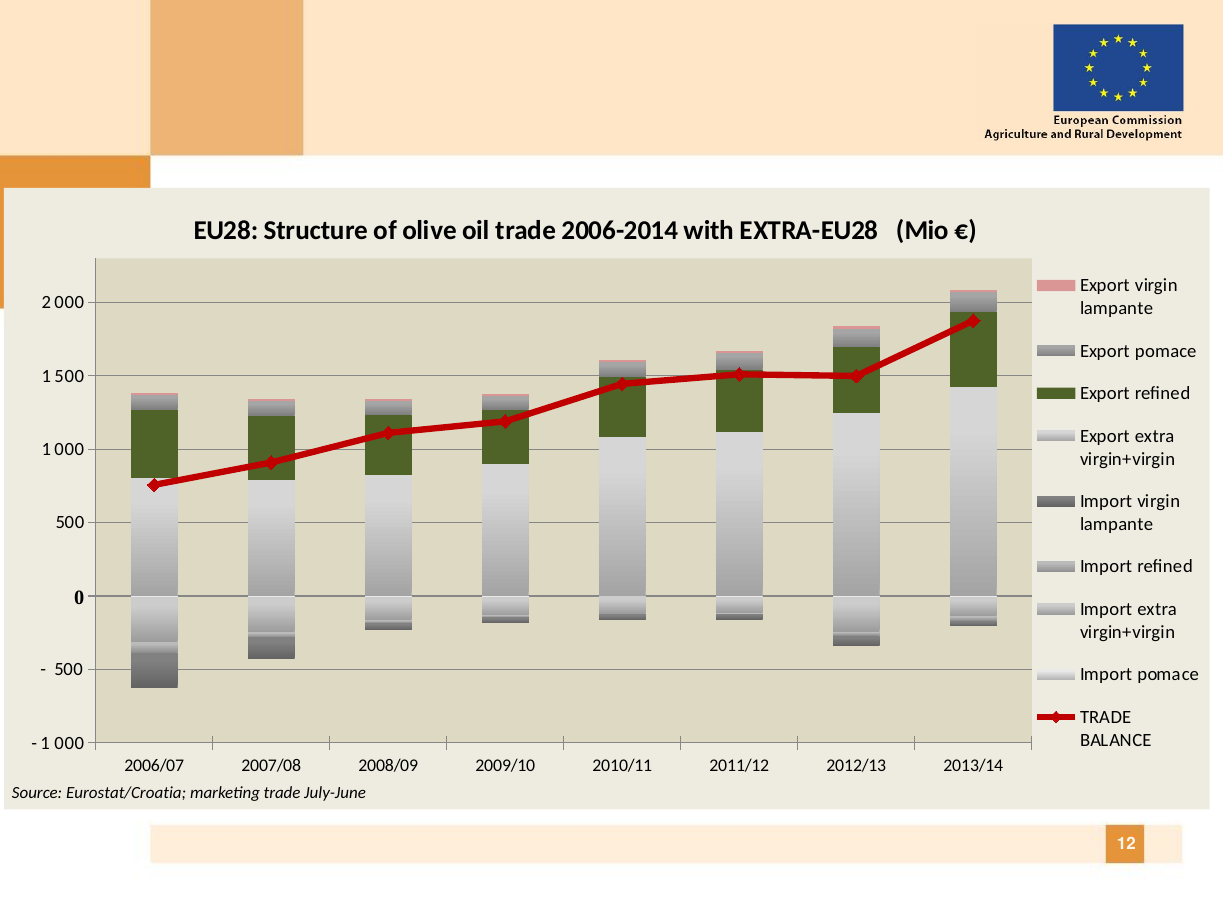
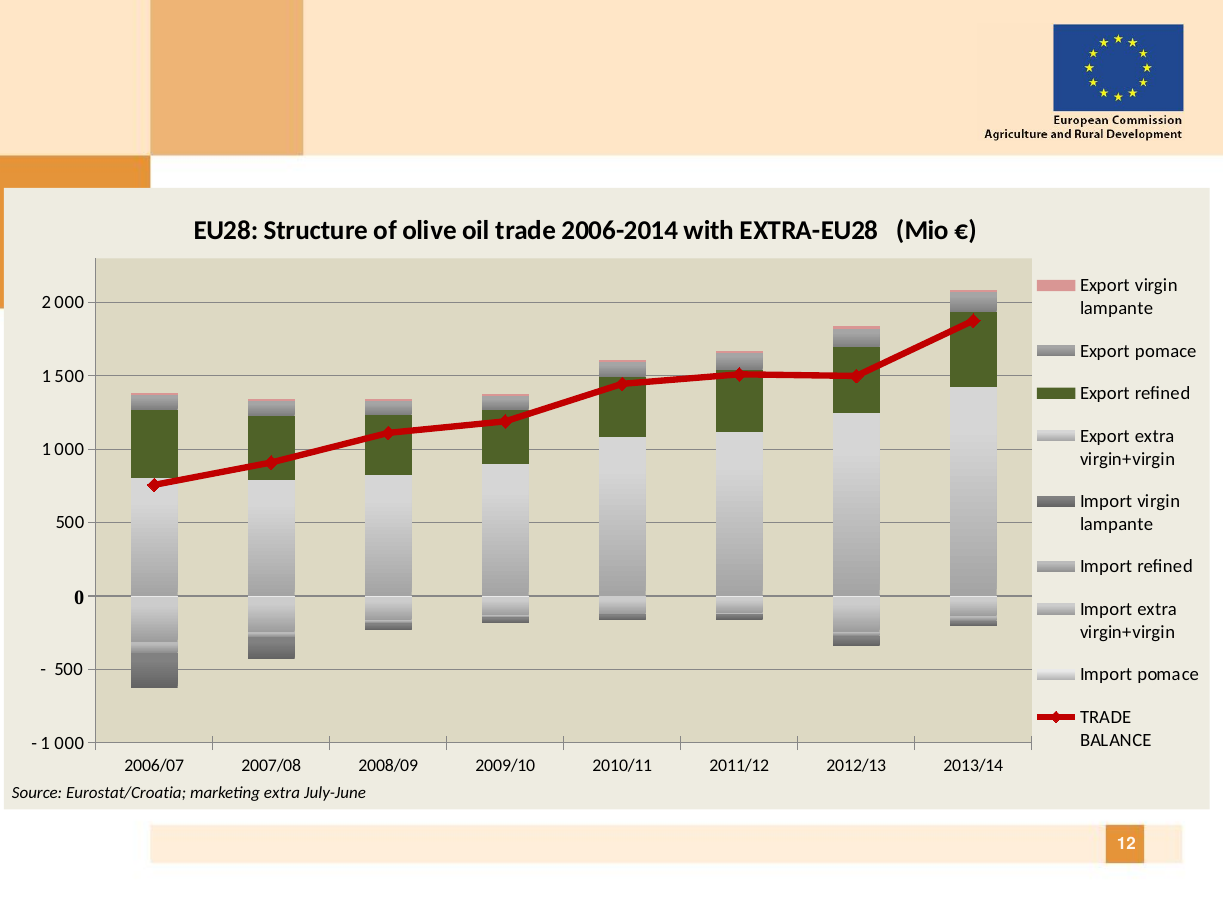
marketing trade: trade -> extra
